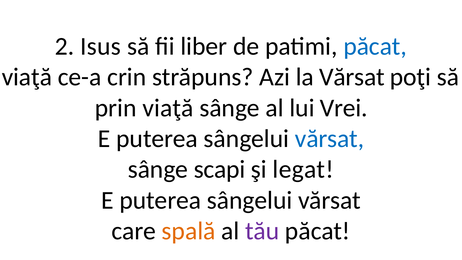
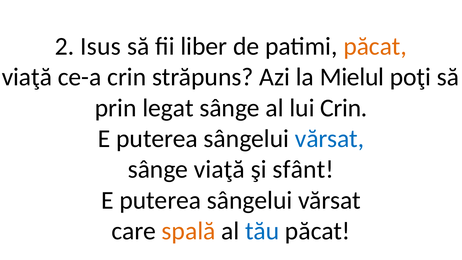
păcat at (375, 46) colour: blue -> orange
la Vărsat: Vărsat -> Mielul
prin viaţă: viaţă -> legat
lui Vrei: Vrei -> Crin
sânge scapi: scapi -> viaţă
legat: legat -> sfânt
tău colour: purple -> blue
